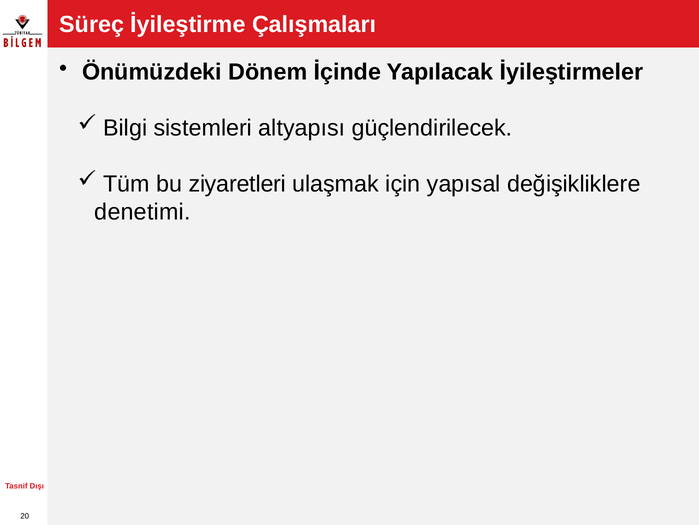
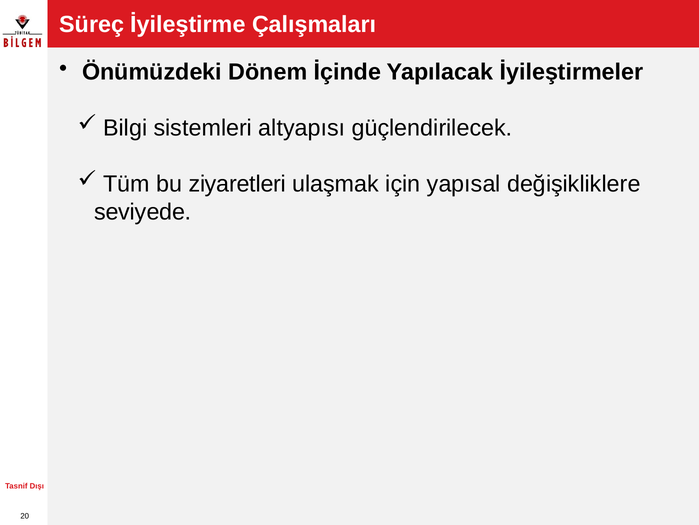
denetimi: denetimi -> seviyede
